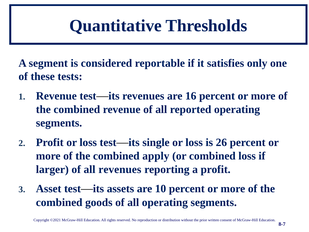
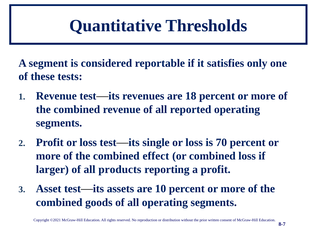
16: 16 -> 18
26: 26 -> 70
apply: apply -> effect
all revenues: revenues -> products
